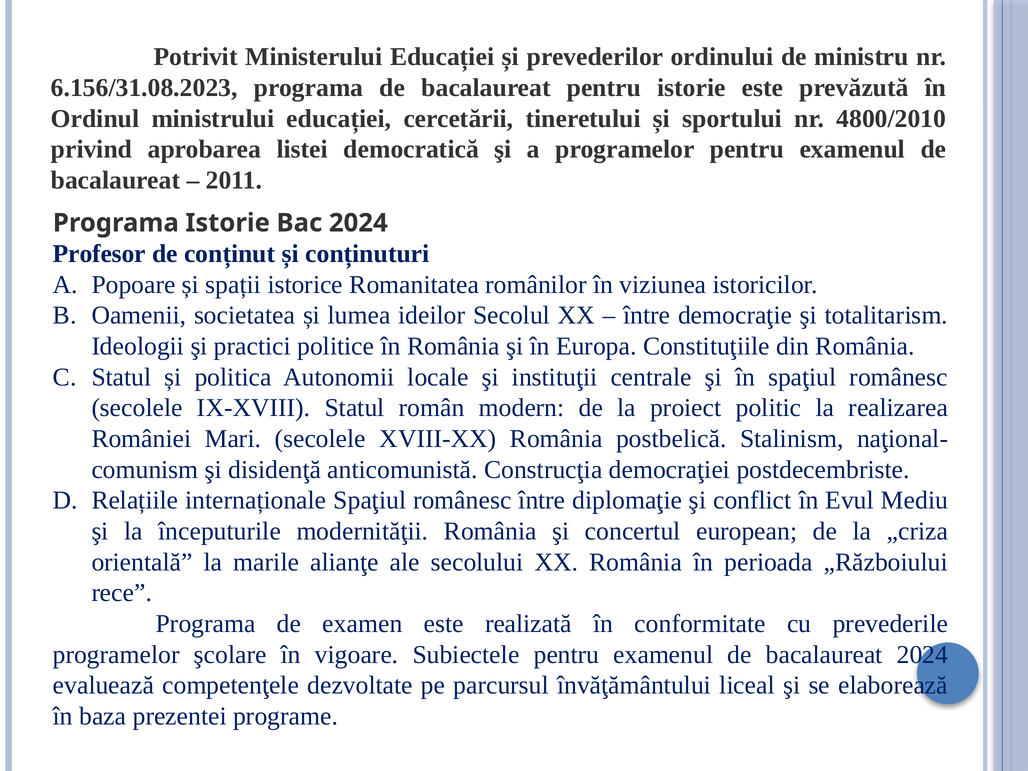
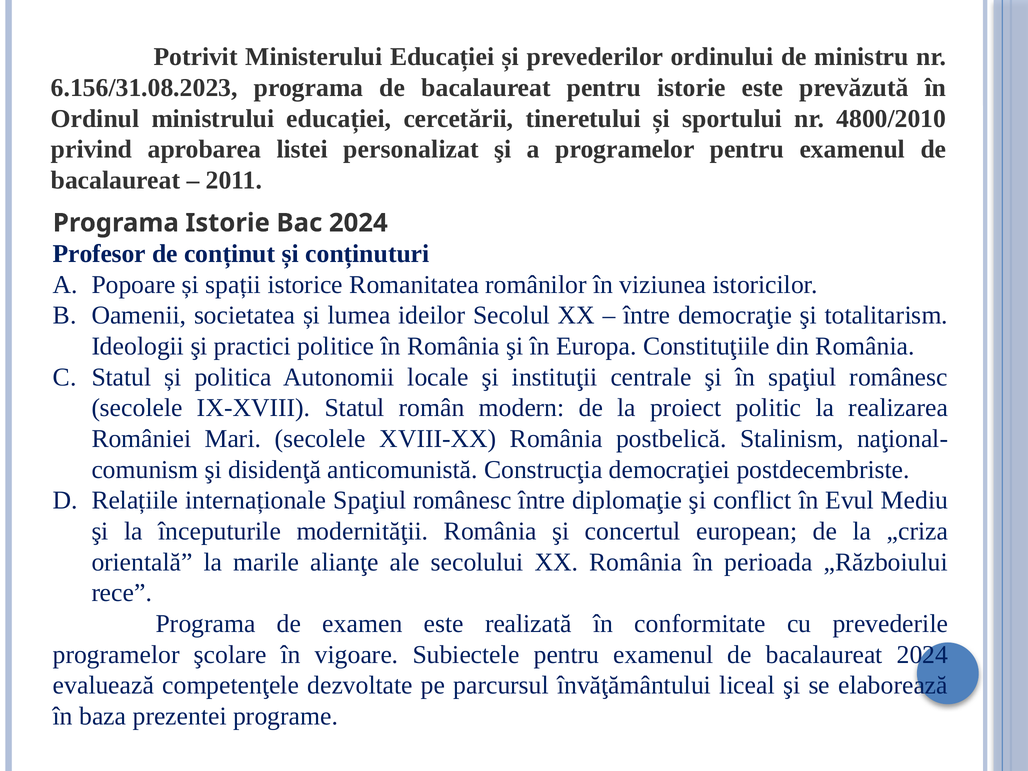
democratică: democratică -> personalizat
